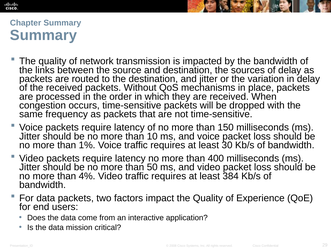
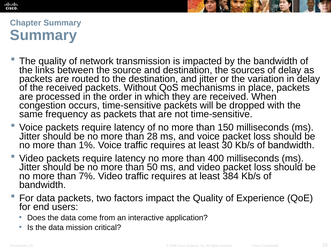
10: 10 -> 28
4%: 4% -> 7%
